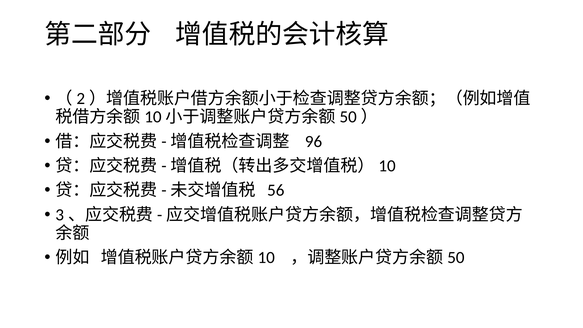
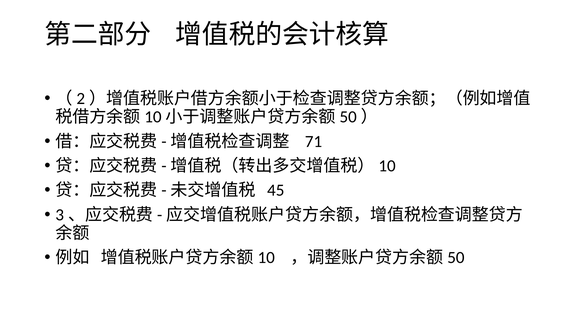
96: 96 -> 71
56: 56 -> 45
